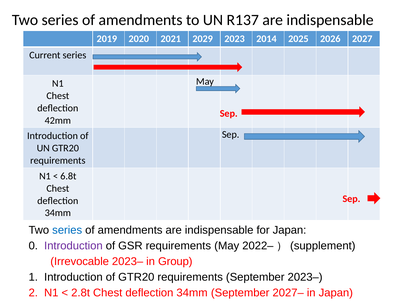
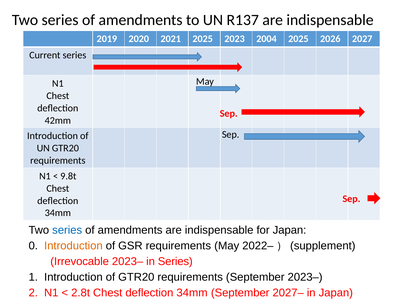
2021 2029: 2029 -> 2025
2014: 2014 -> 2004
6.8t: 6.8t -> 9.8t
Introduction at (73, 246) colour: purple -> orange
in Group: Group -> Series
